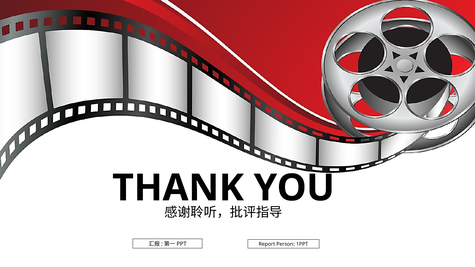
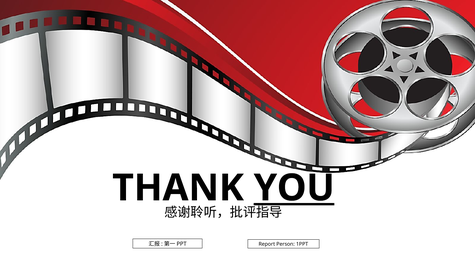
YOU underline: none -> present
